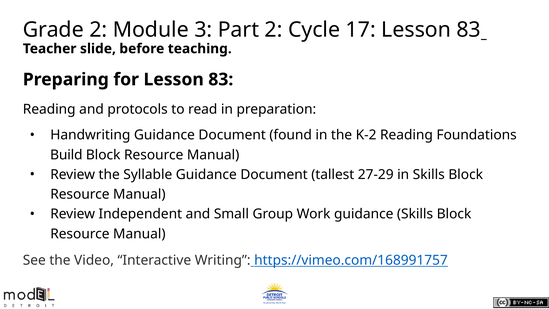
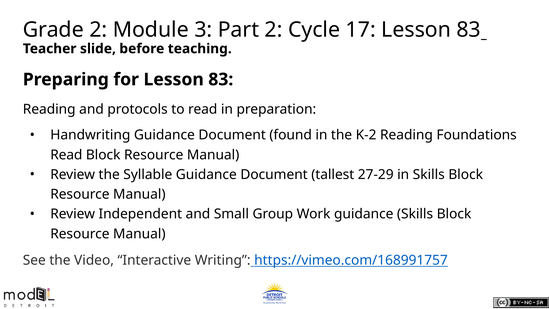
Build at (66, 155): Build -> Read
